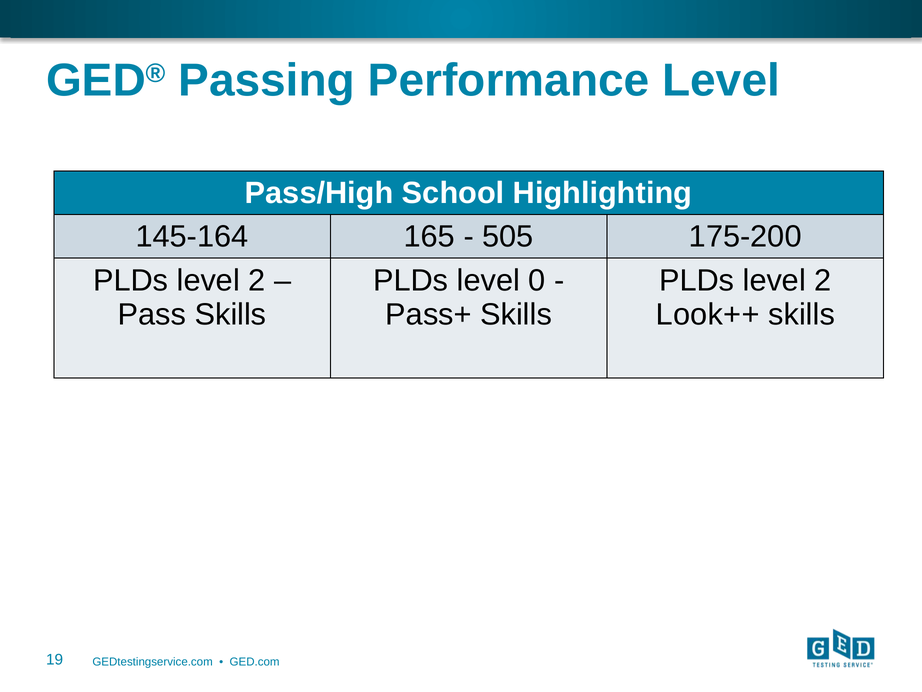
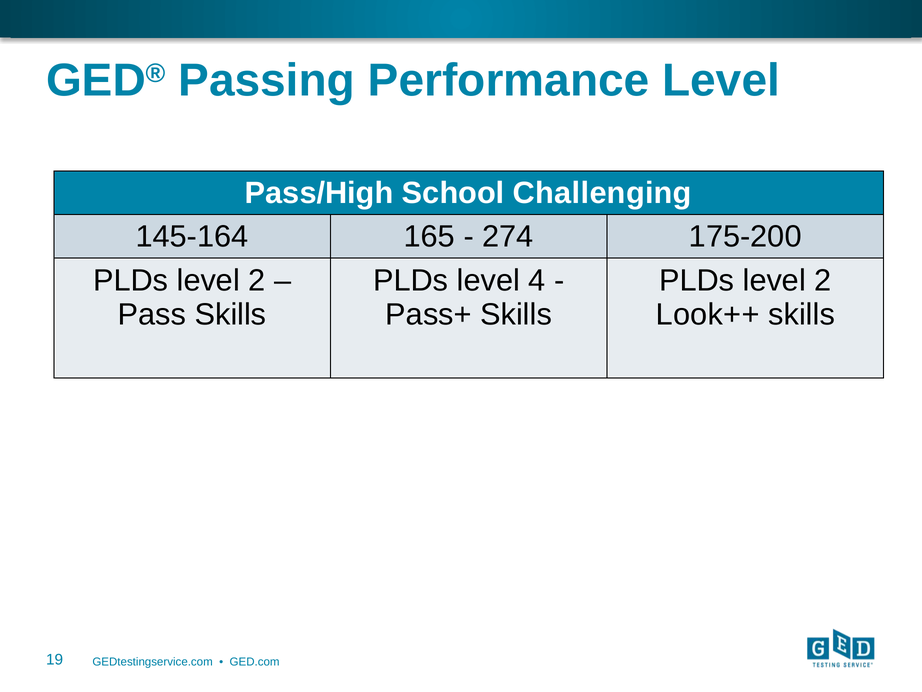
Highlighting: Highlighting -> Challenging
505: 505 -> 274
0: 0 -> 4
